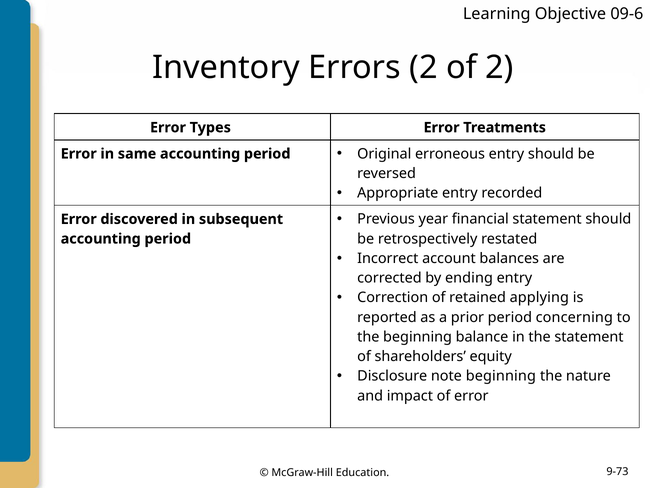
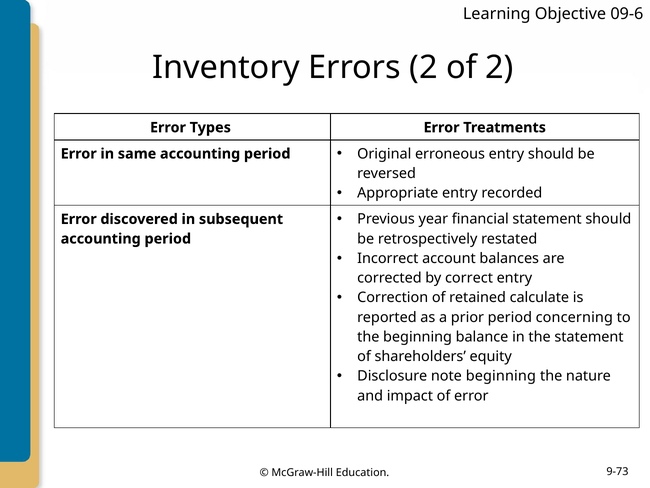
ending: ending -> correct
applying: applying -> calculate
